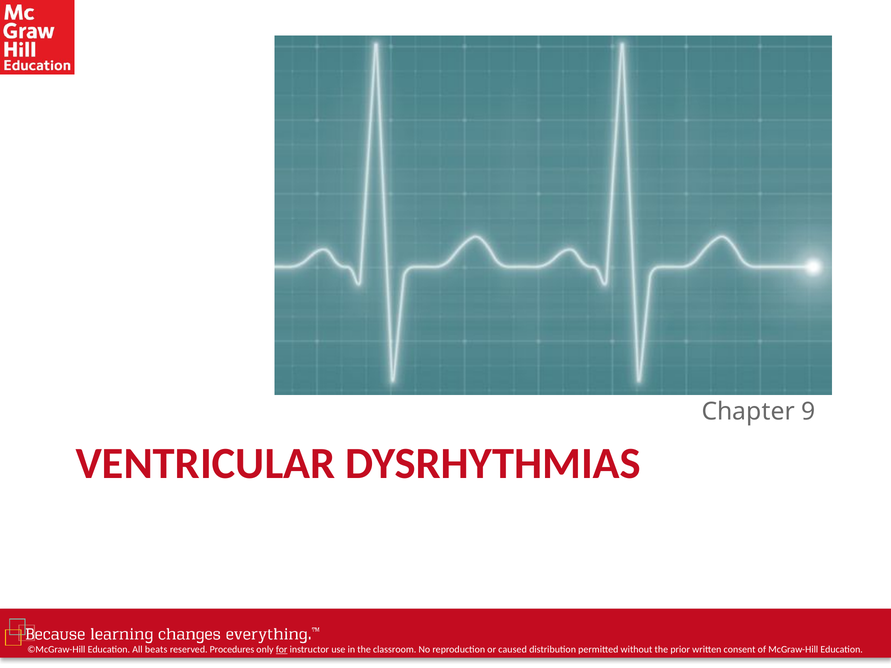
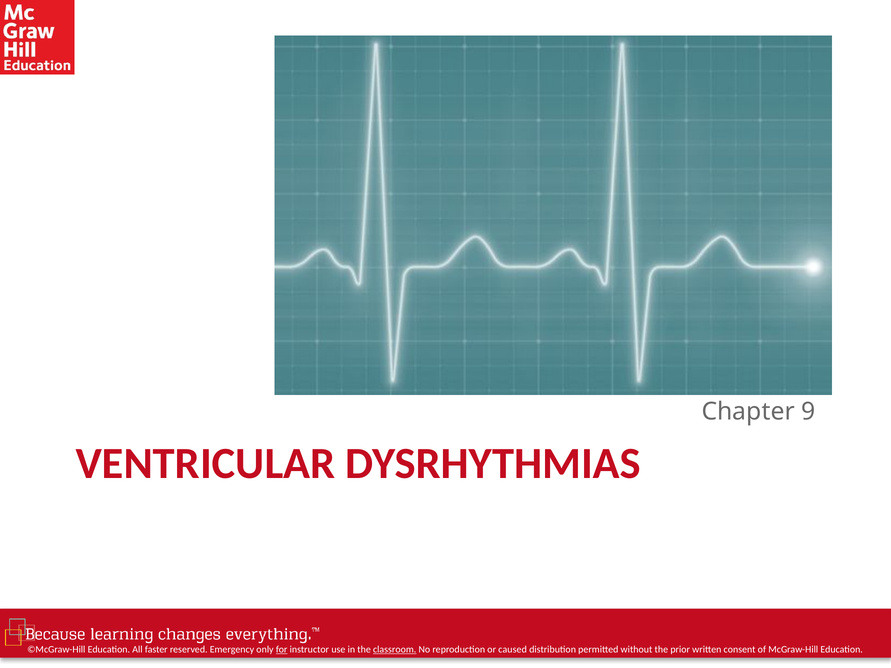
beats: beats -> faster
Procedures: Procedures -> Emergency
classroom underline: none -> present
